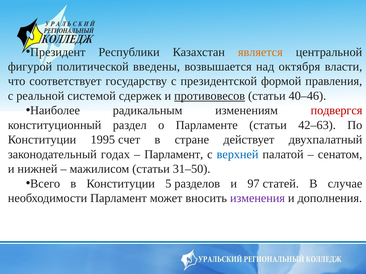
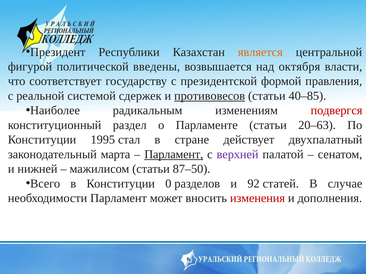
40–46: 40–46 -> 40–85
42–63: 42–63 -> 20–63
счет: счет -> стал
годах: годах -> марта
Парламент at (174, 155) underline: none -> present
верхней colour: blue -> purple
31–50: 31–50 -> 87–50
5: 5 -> 0
97: 97 -> 92
изменения colour: purple -> red
